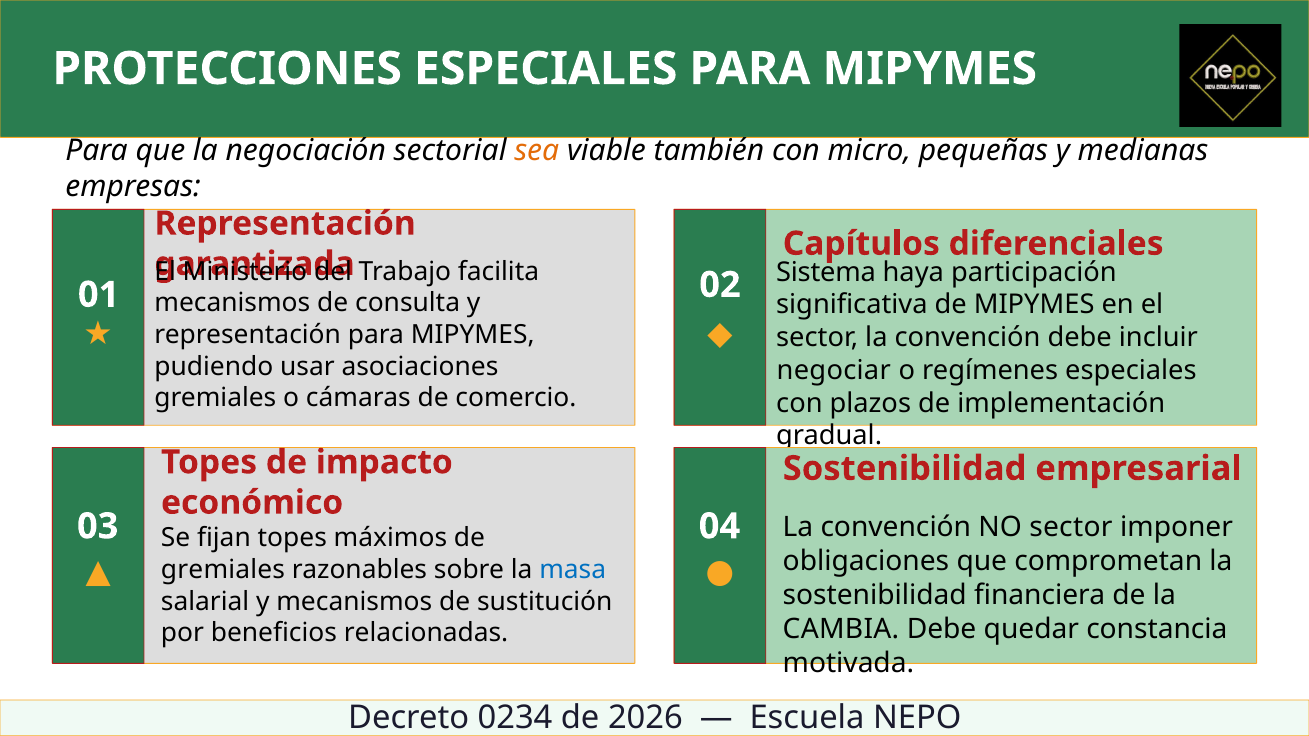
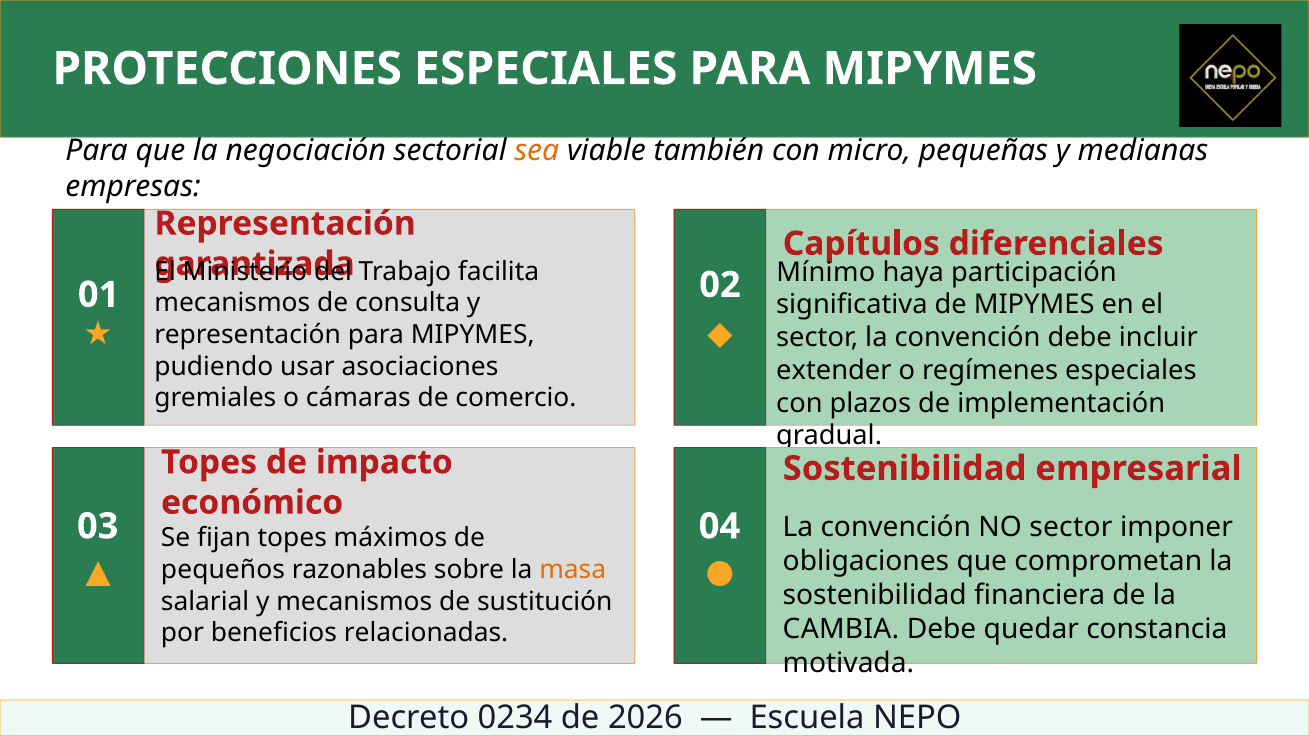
Sistema: Sistema -> Mínimo
negociar: negociar -> extender
gremiales at (223, 570): gremiales -> pequeños
masa colour: blue -> orange
